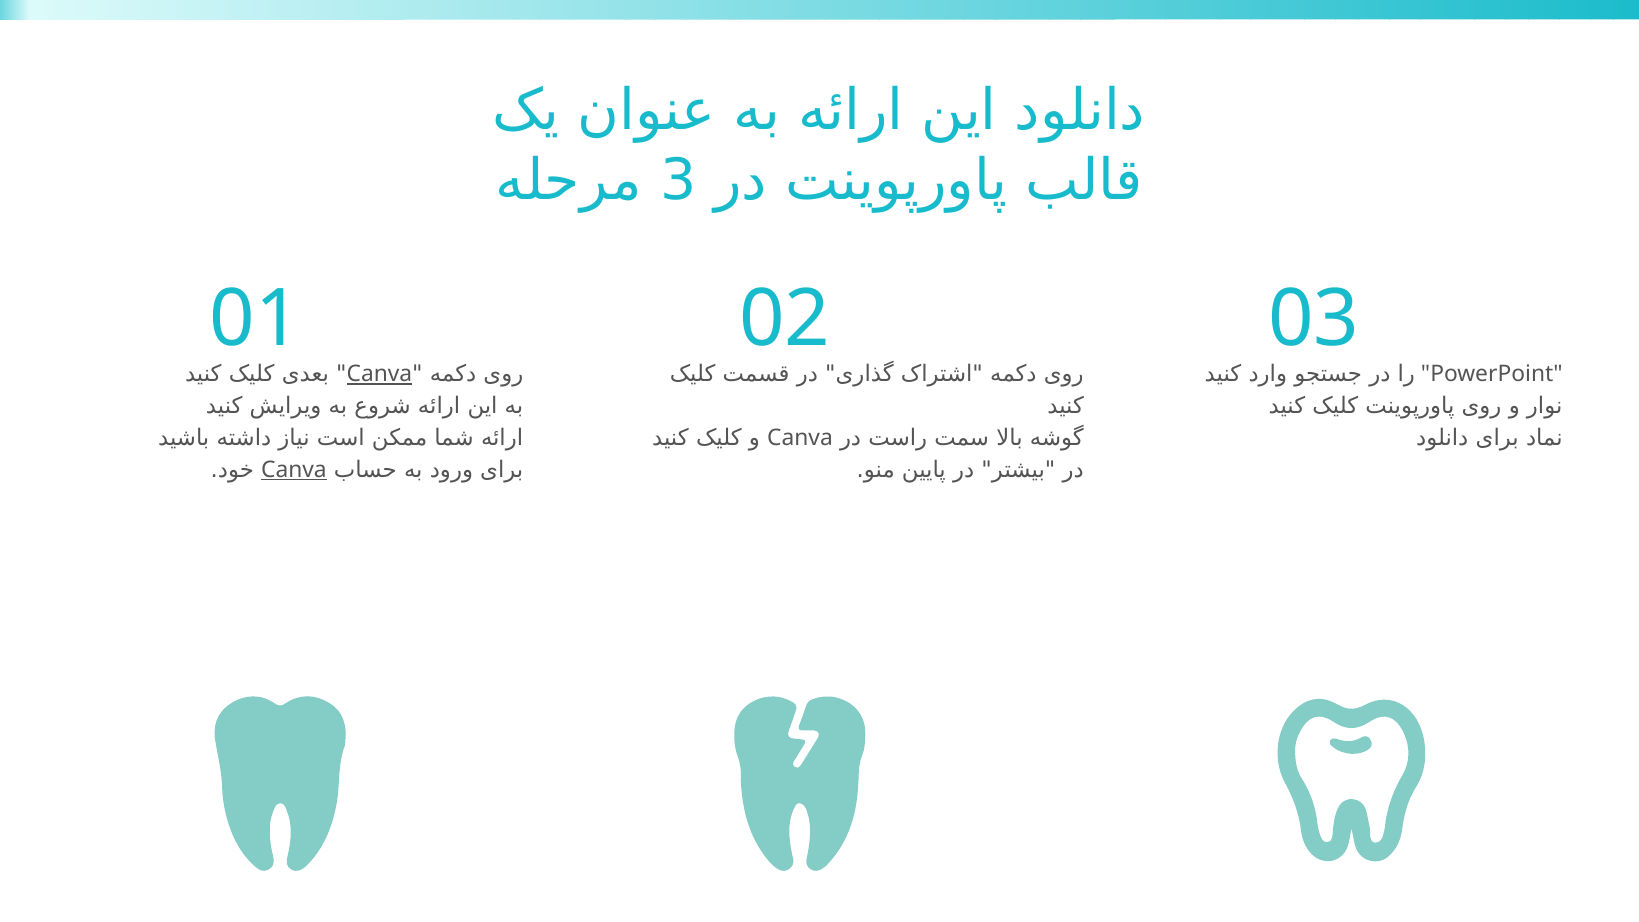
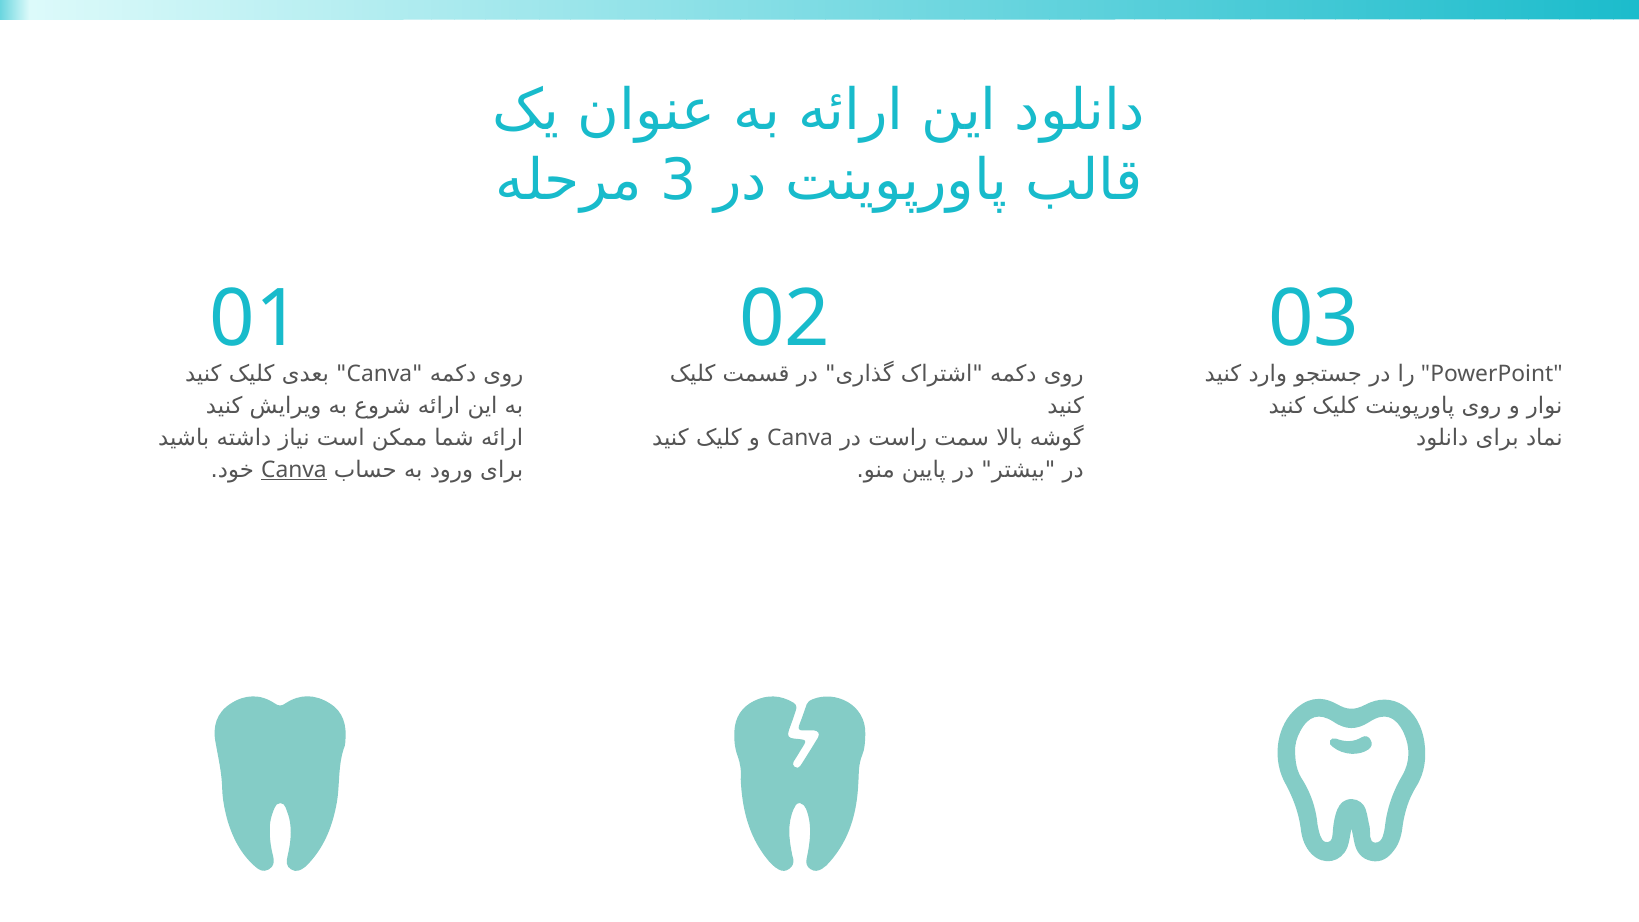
Canva at (379, 374) underline: present -> none
